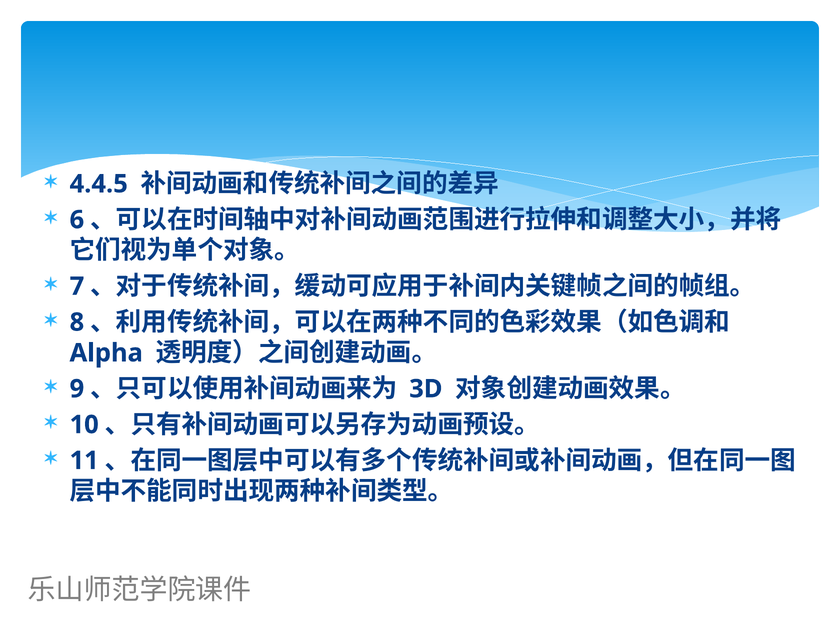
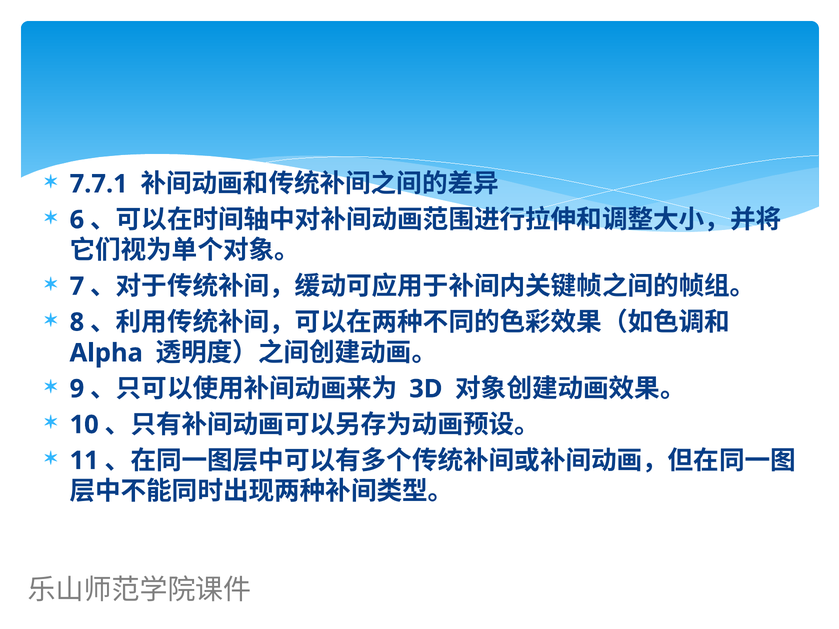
4.4.5: 4.4.5 -> 7.7.1
